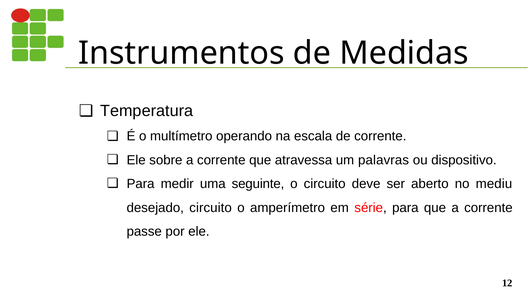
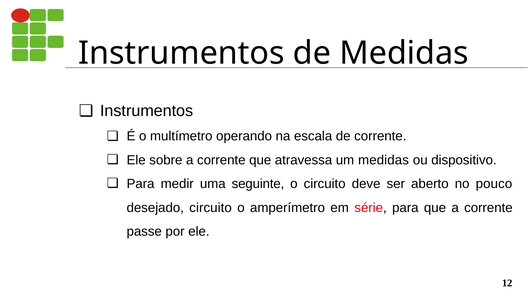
Temperatura at (147, 111): Temperatura -> Instrumentos
um palavras: palavras -> medidas
mediu: mediu -> pouco
